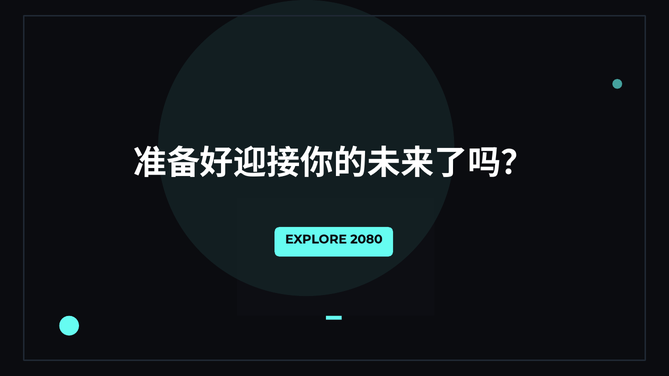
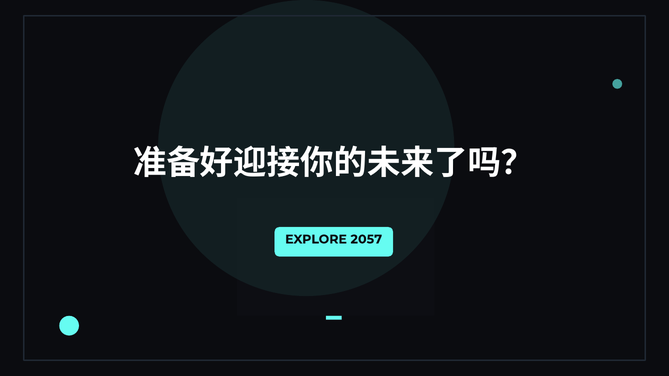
2080: 2080 -> 2057
